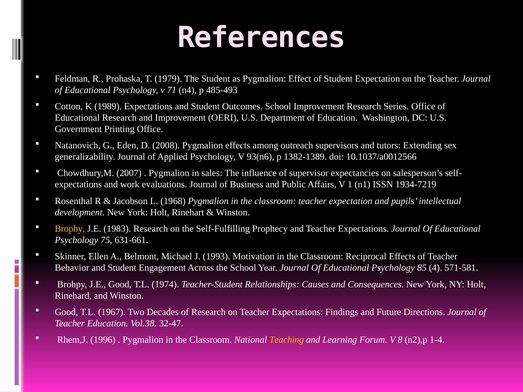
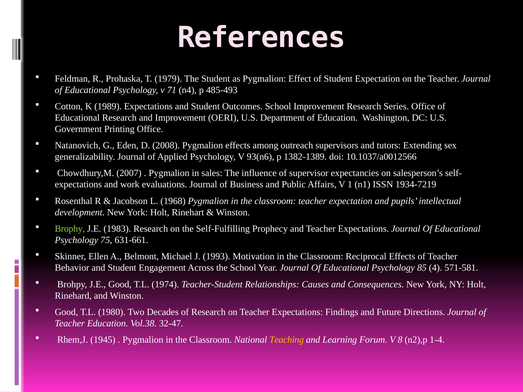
Brophy colour: yellow -> light green
1967: 1967 -> 1980
1996: 1996 -> 1945
